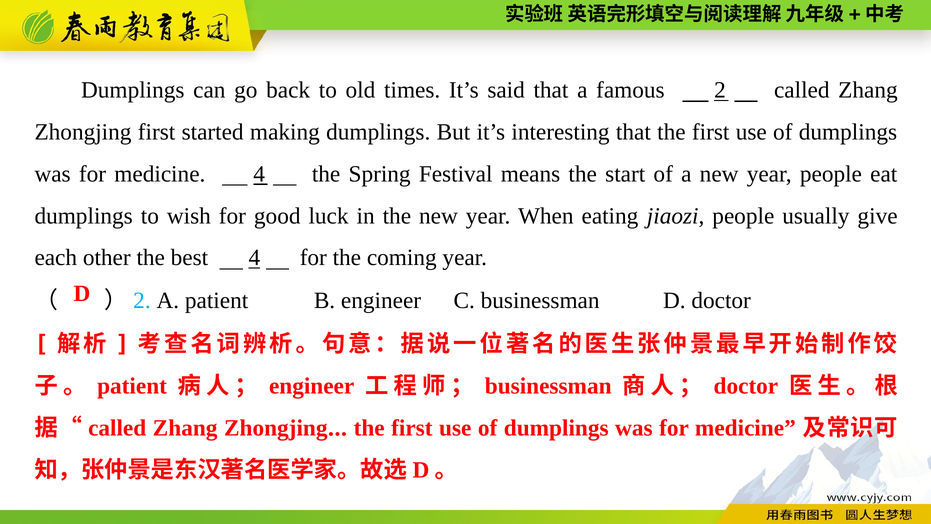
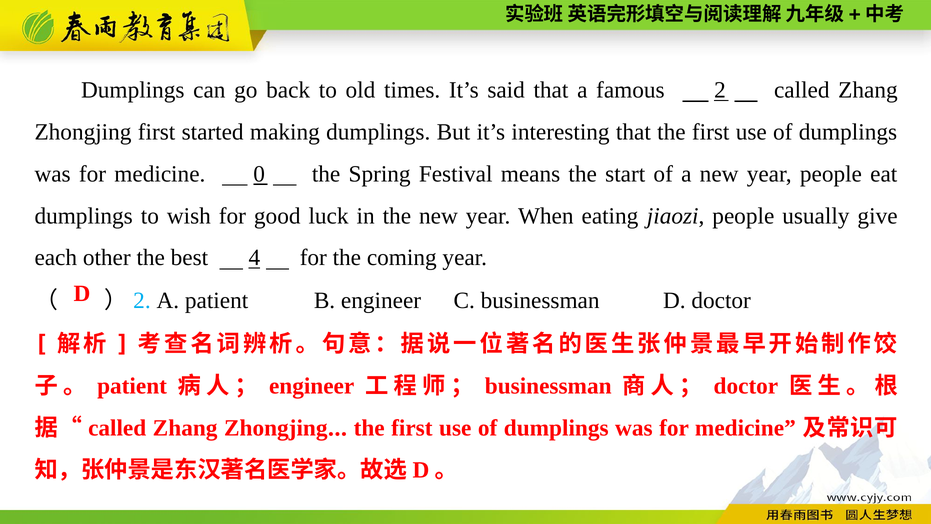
medicine 4: 4 -> 0
